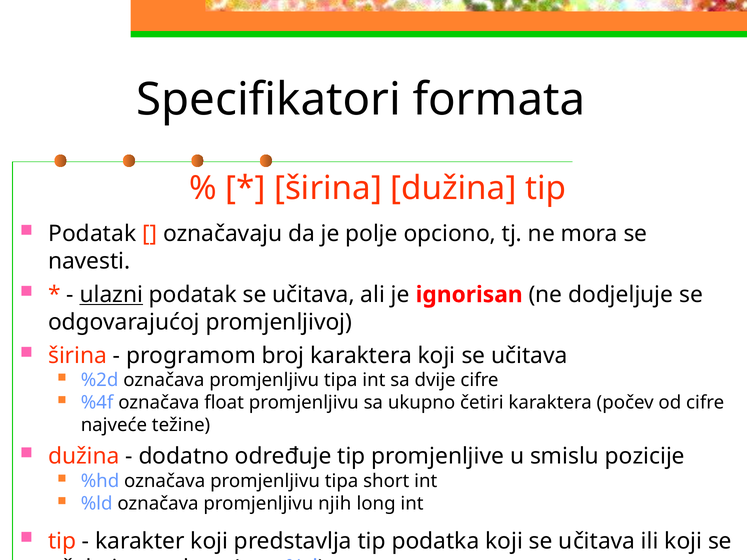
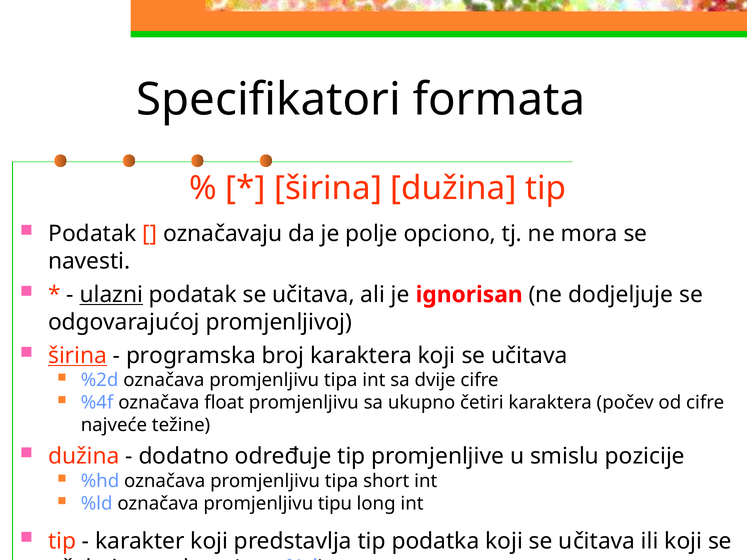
širina at (78, 356) underline: none -> present
programom: programom -> programska
njih: njih -> tipu
